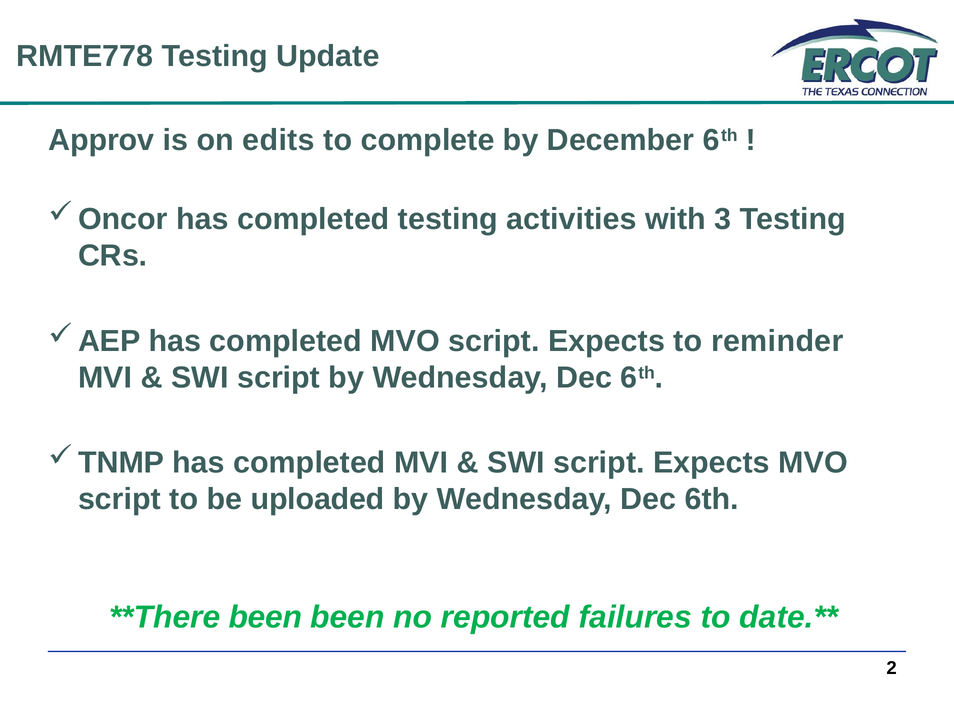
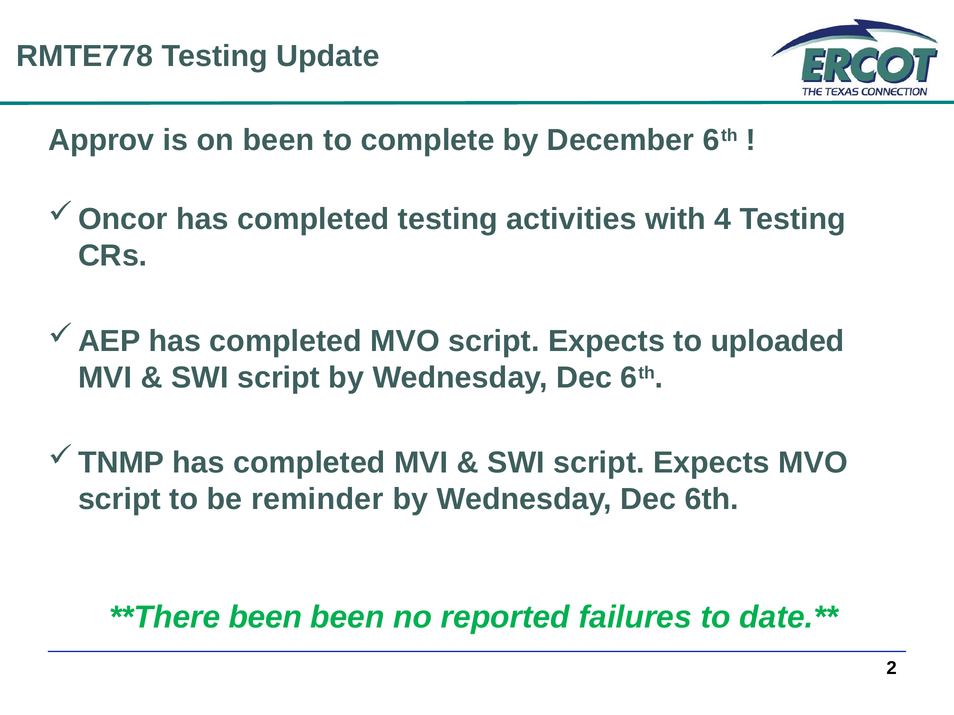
on edits: edits -> been
3: 3 -> 4
reminder: reminder -> uploaded
uploaded: uploaded -> reminder
